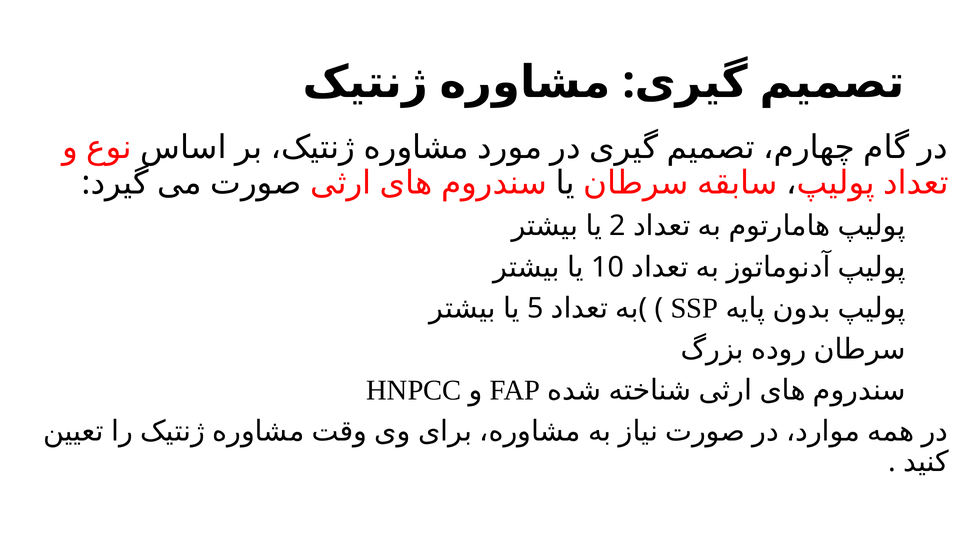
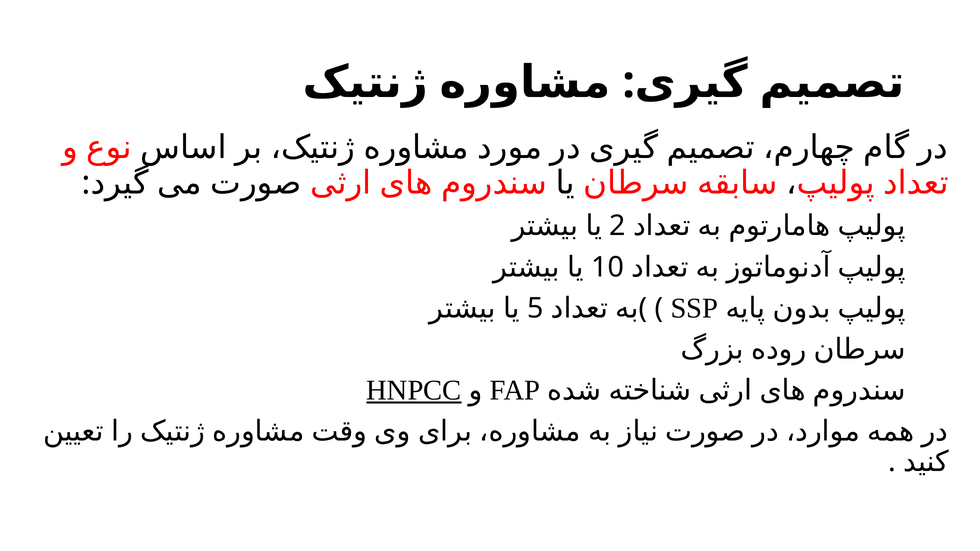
HNPCC underline: none -> present
